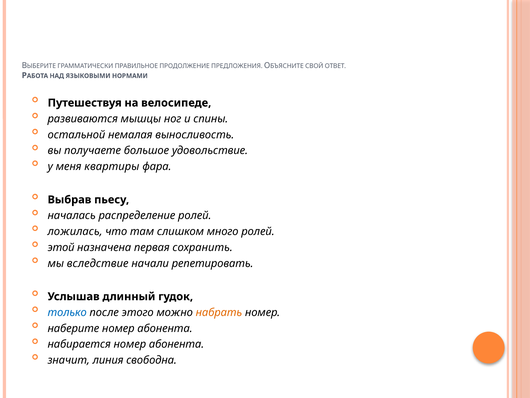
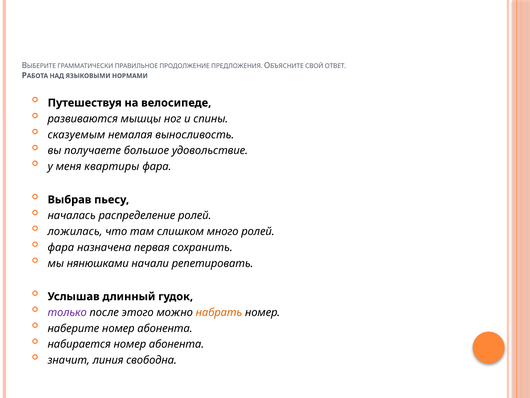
остальной: остальной -> сказуемым
этой at (61, 247): этой -> фара
вследствие: вследствие -> нянюшками
только colour: blue -> purple
